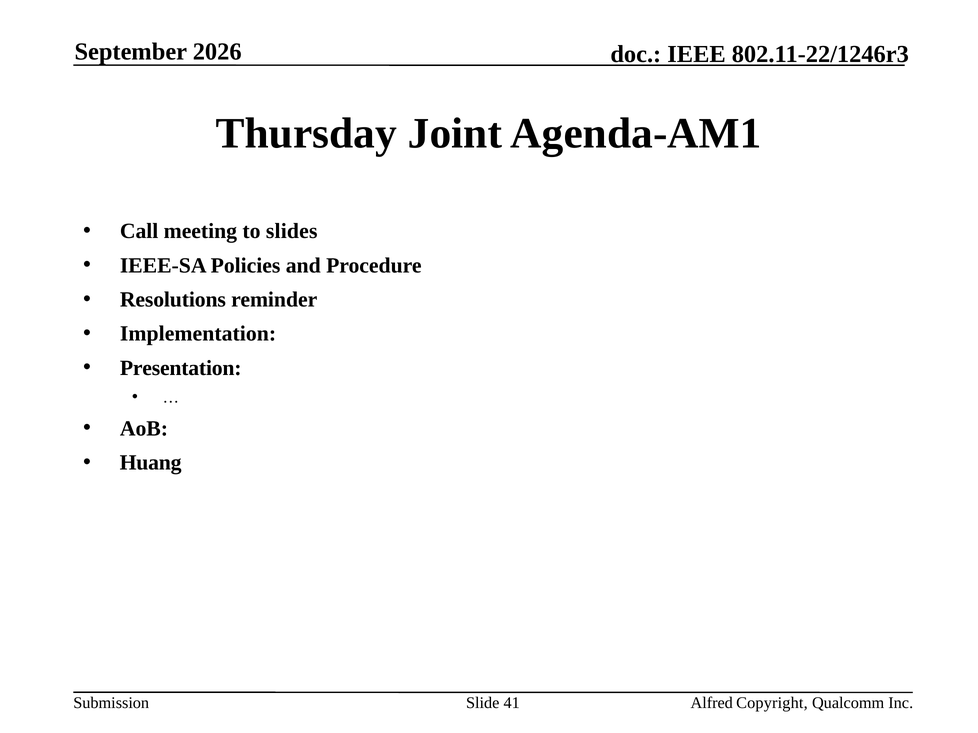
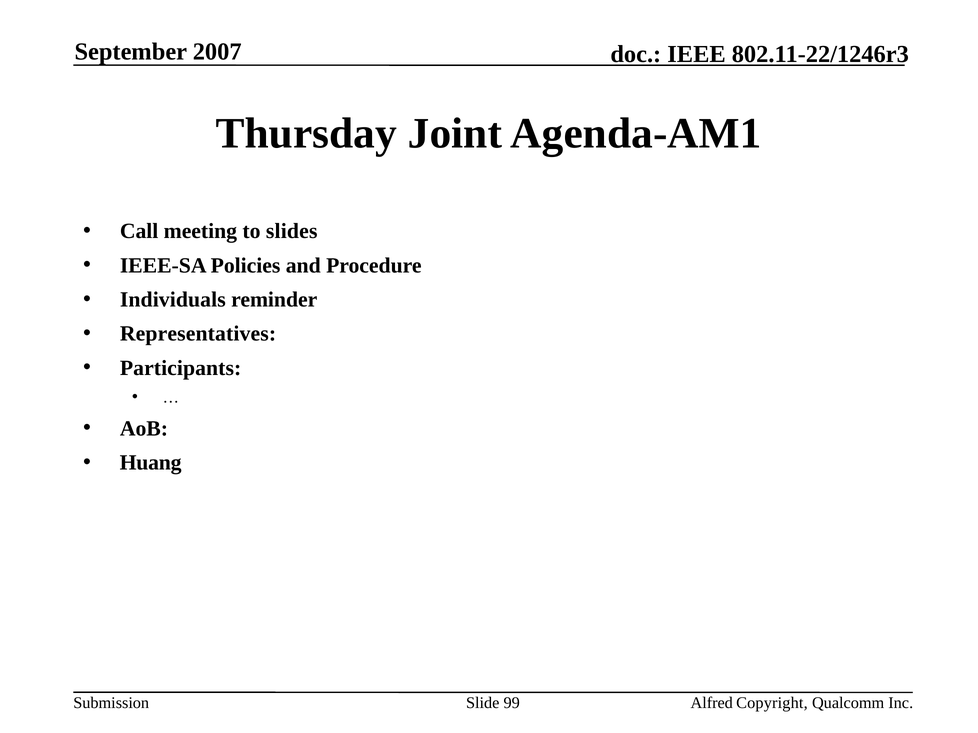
2026: 2026 -> 2007
Resolutions: Resolutions -> Individuals
Implementation: Implementation -> Representatives
Presentation: Presentation -> Participants
41: 41 -> 99
